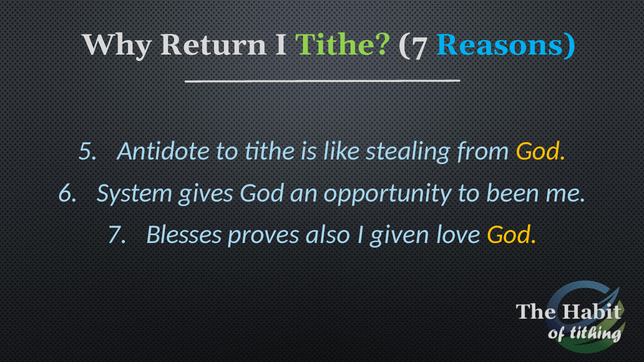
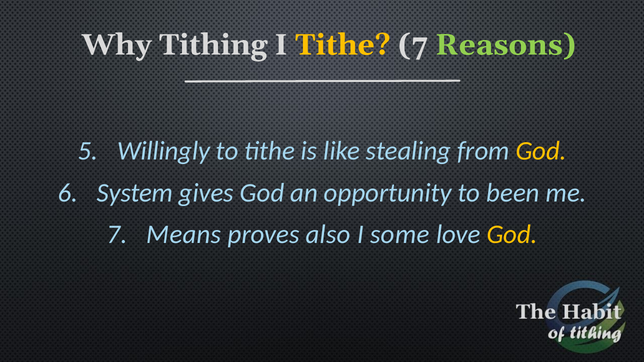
Return: Return -> Tithing
Tithe at (343, 45) colour: light green -> yellow
Reasons colour: light blue -> light green
Antidote: Antidote -> Willingly
Blesses: Blesses -> Means
given: given -> some
